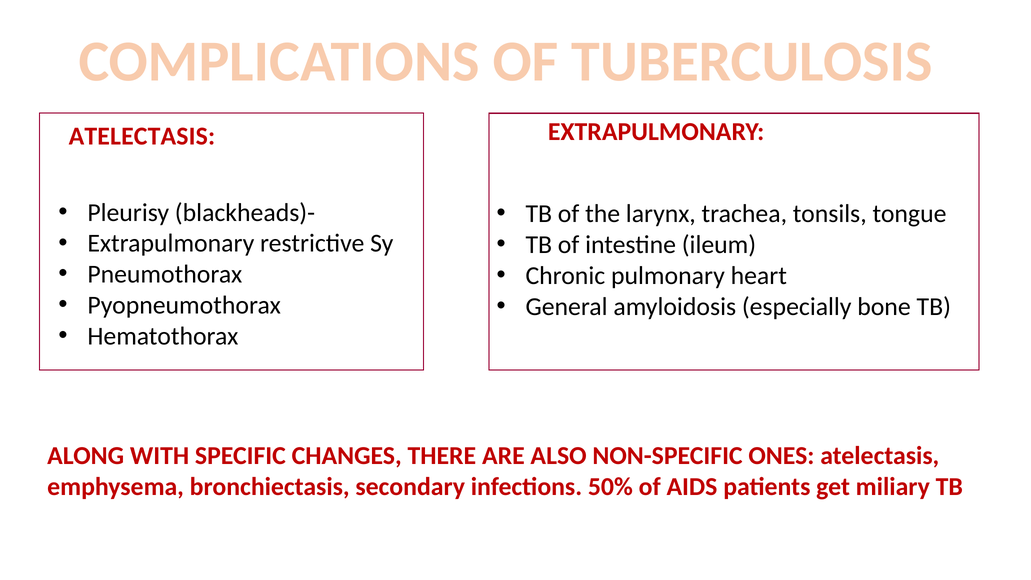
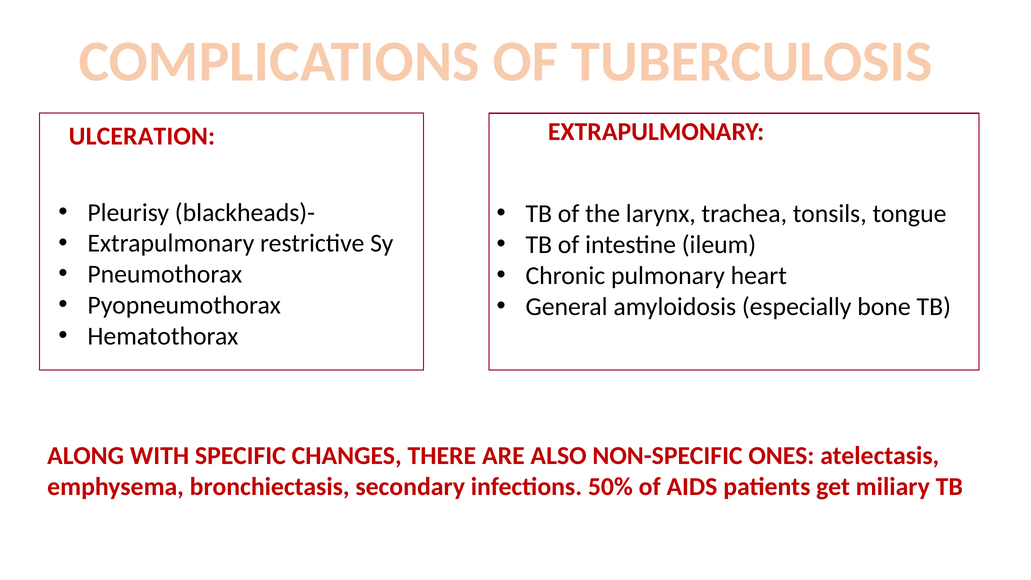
ATELECTASIS at (142, 136): ATELECTASIS -> ULCERATION
